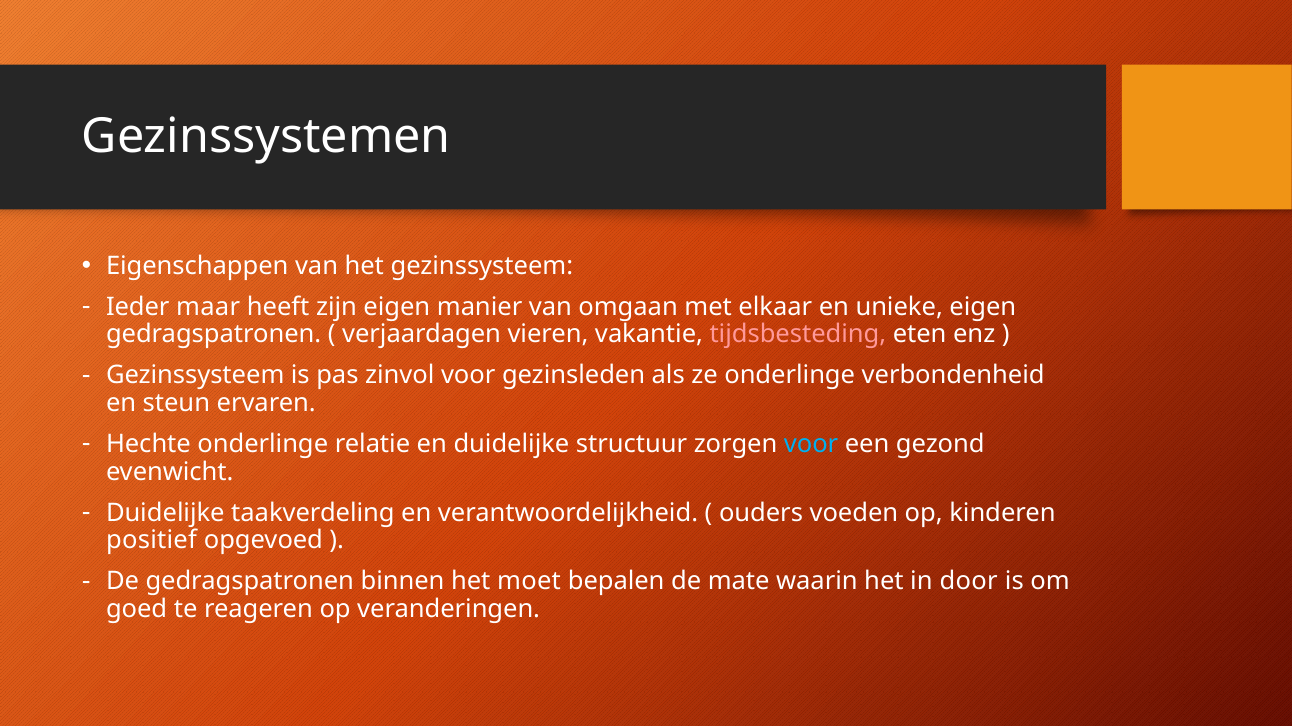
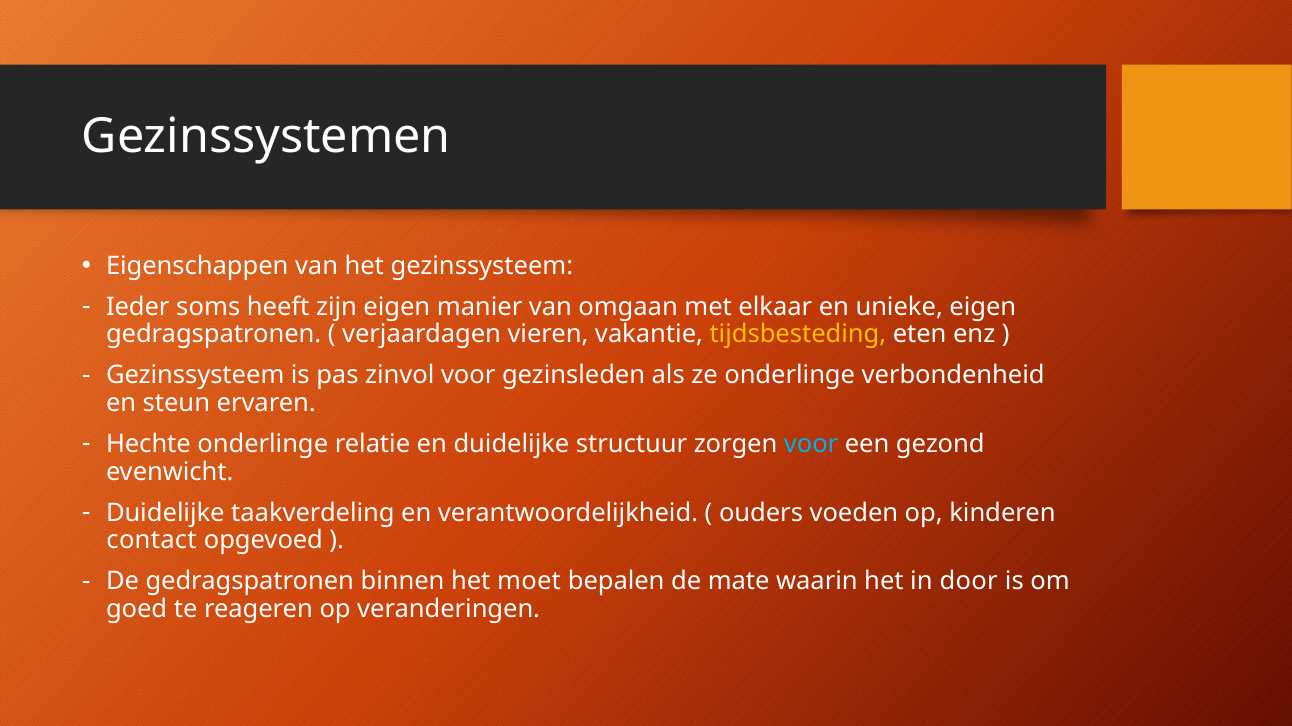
maar: maar -> soms
tijdsbesteding colour: pink -> yellow
positief: positief -> contact
